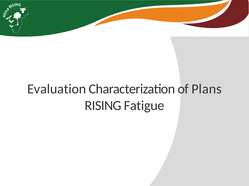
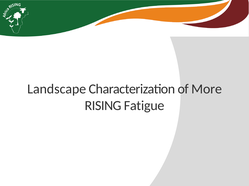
Evaluation: Evaluation -> Landscape
Plans: Plans -> More
